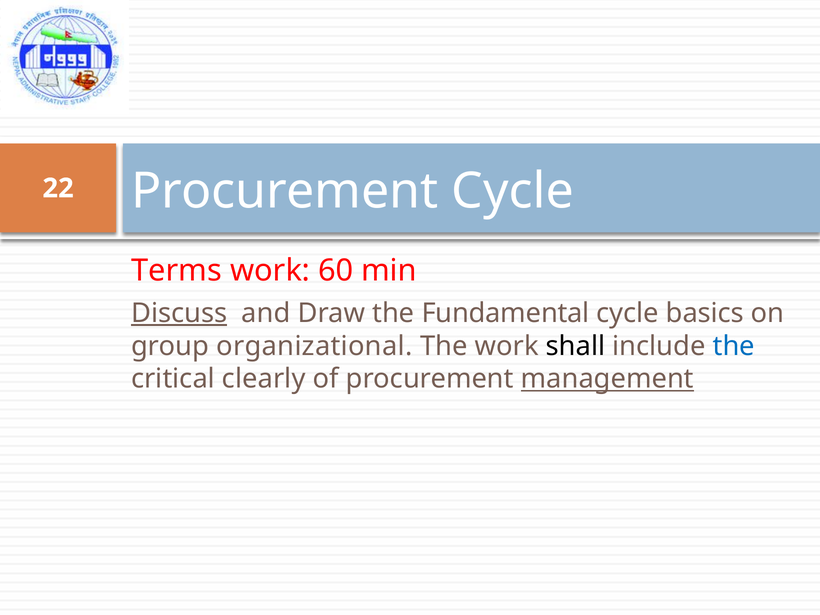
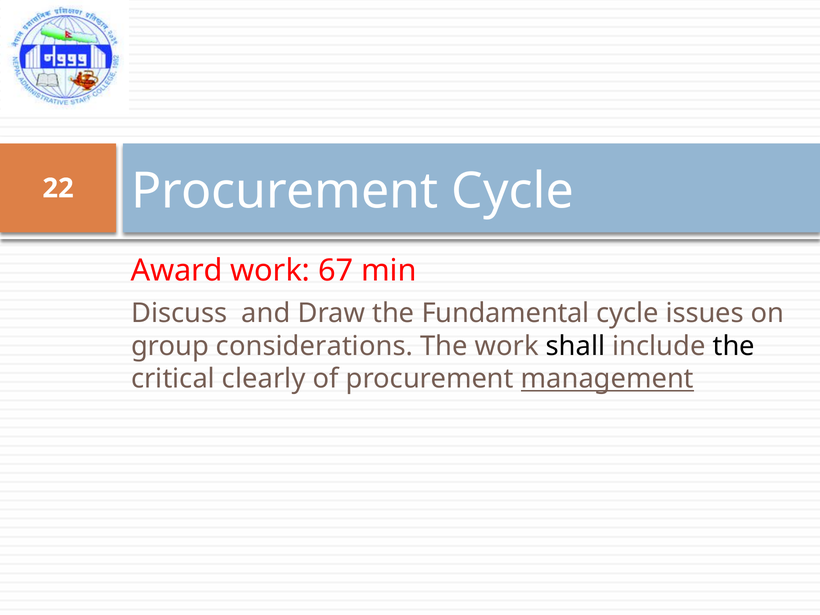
Terms: Terms -> Award
60: 60 -> 67
Discuss underline: present -> none
basics: basics -> issues
organizational: organizational -> considerations
the at (734, 346) colour: blue -> black
